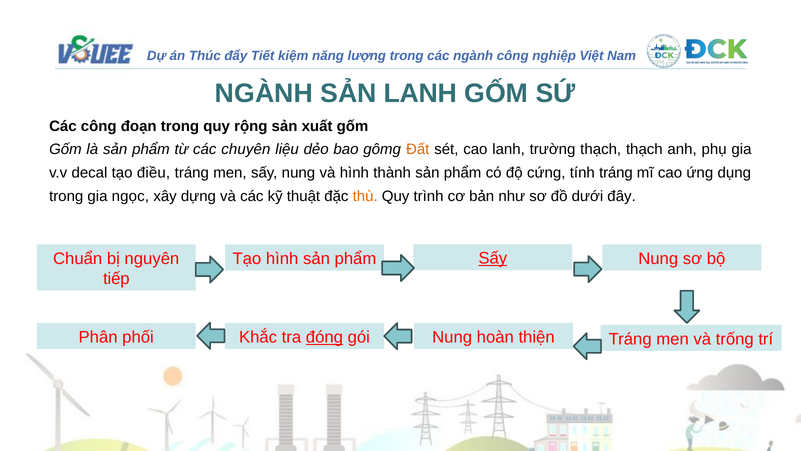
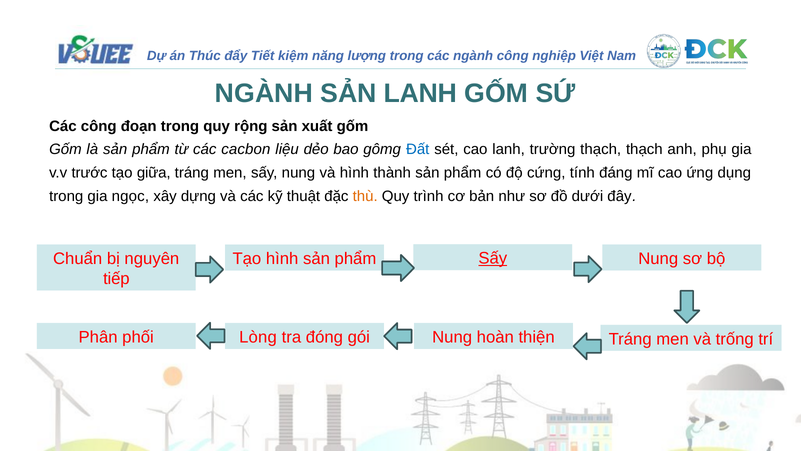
chuyên: chuyên -> cacbon
Đất colour: orange -> blue
decal: decal -> trước
điều: điều -> giữa
tính tráng: tráng -> đáng
Khắc: Khắc -> Lòng
đóng underline: present -> none
